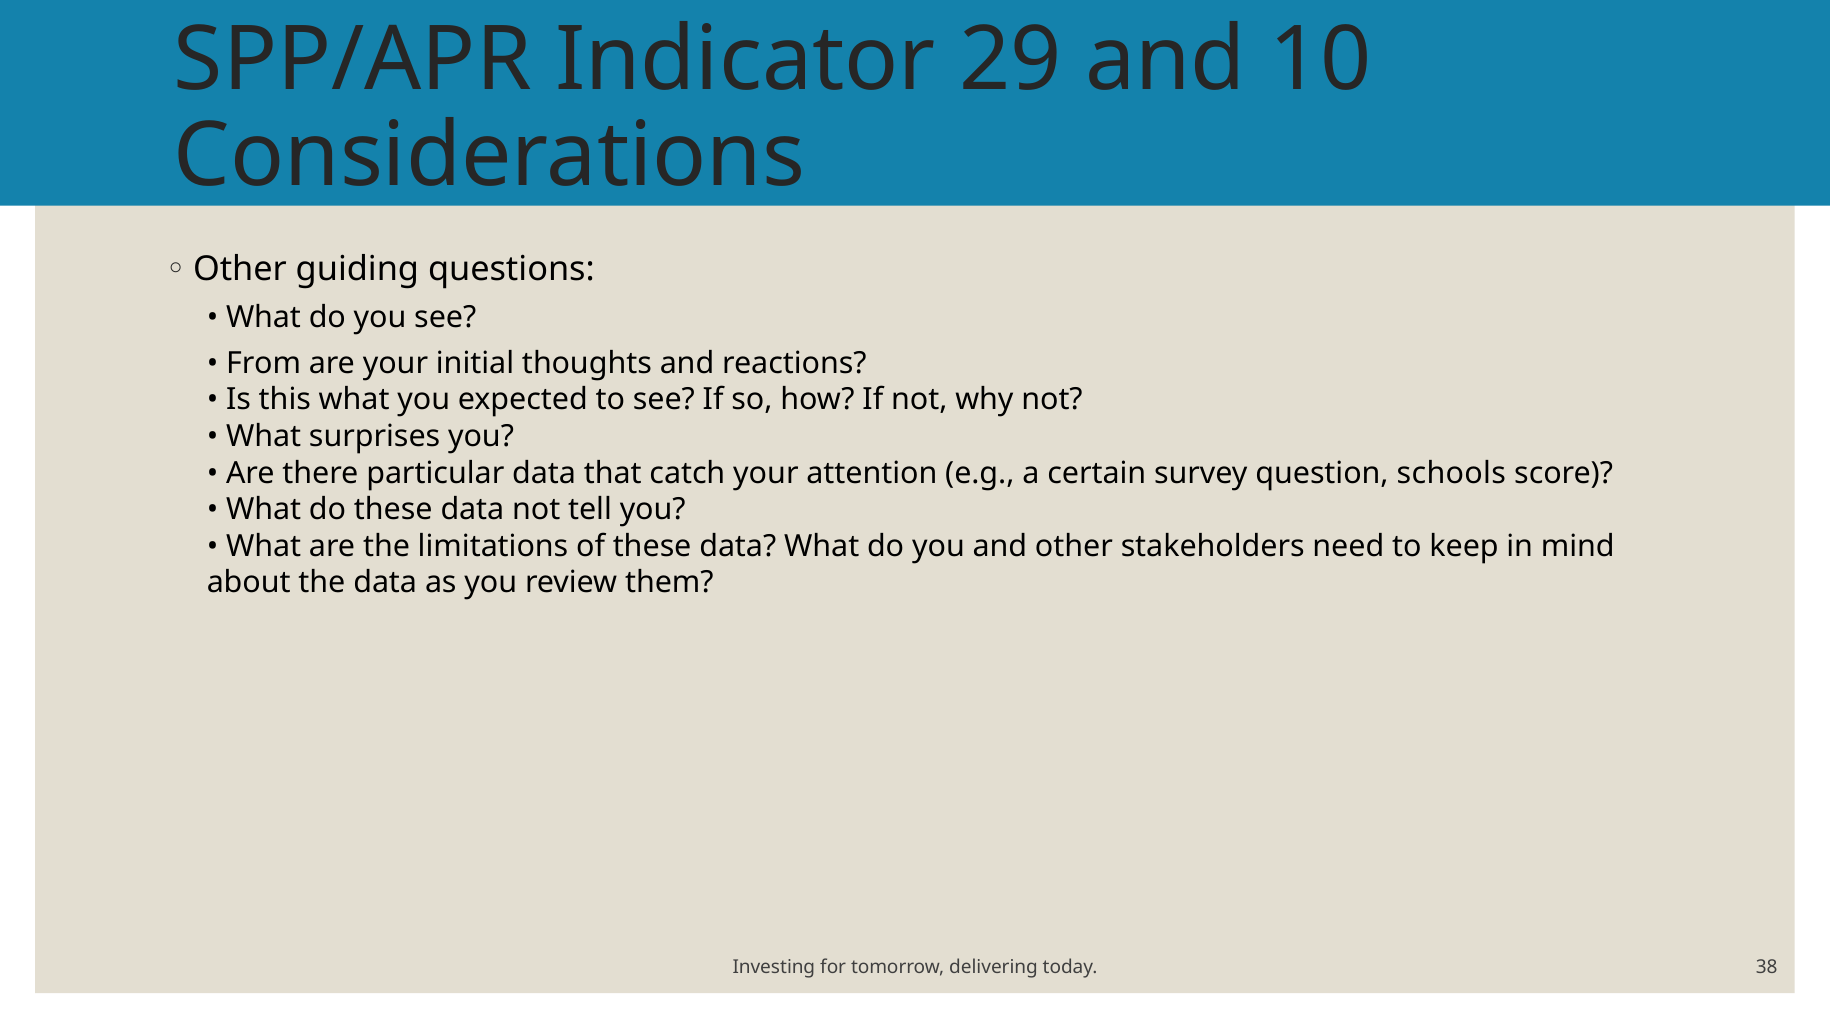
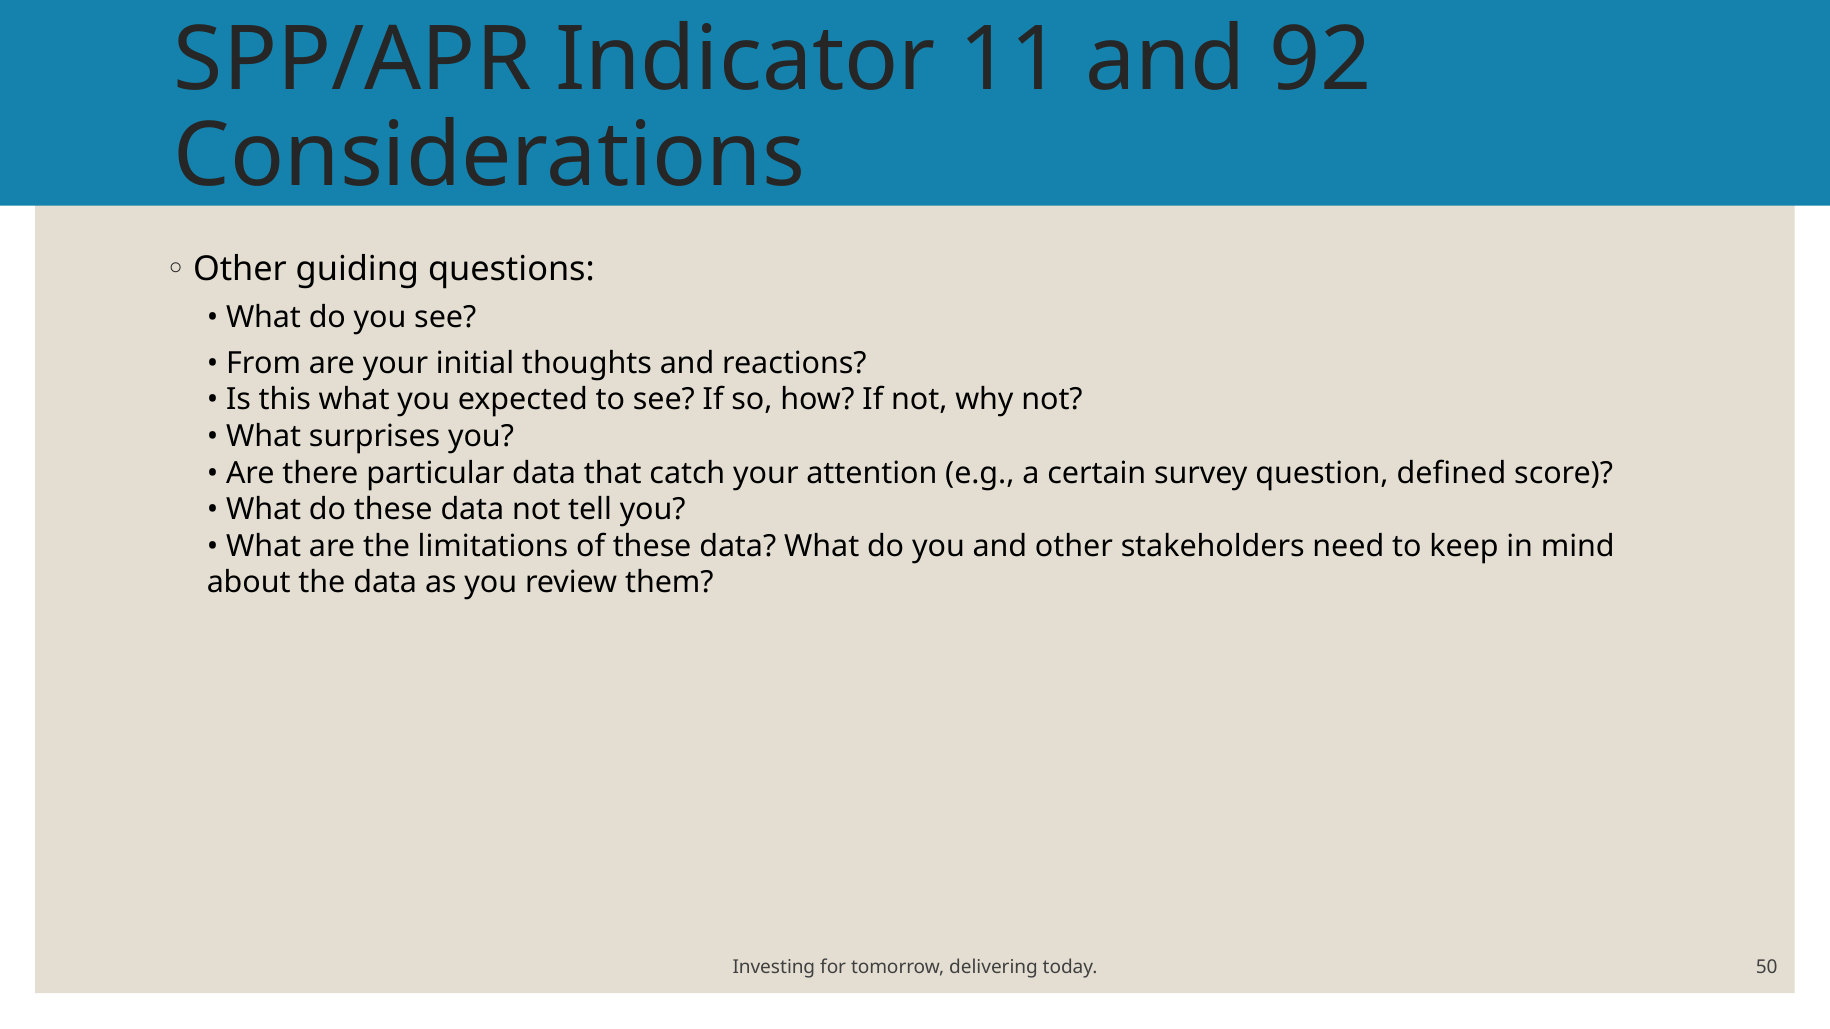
29: 29 -> 11
10: 10 -> 92
schools: schools -> defined
38: 38 -> 50
